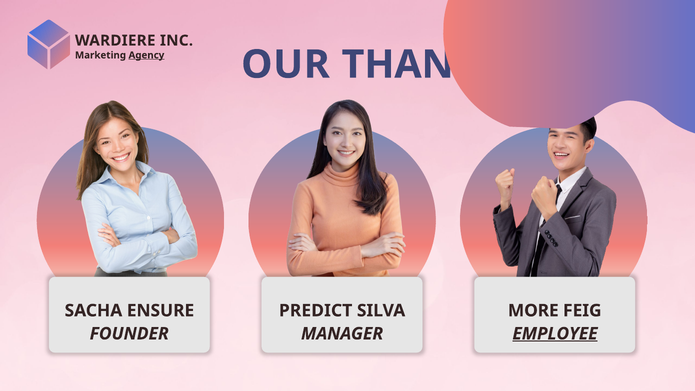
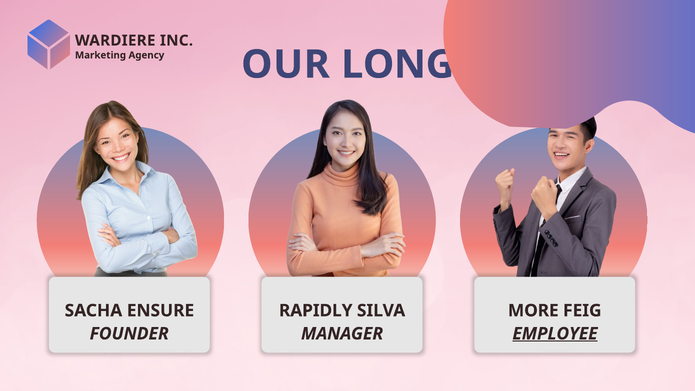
Agency underline: present -> none
THAN: THAN -> LONG
PREDICT: PREDICT -> RAPIDLY
